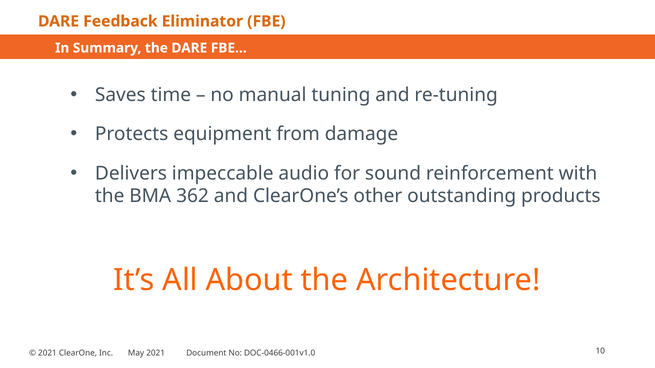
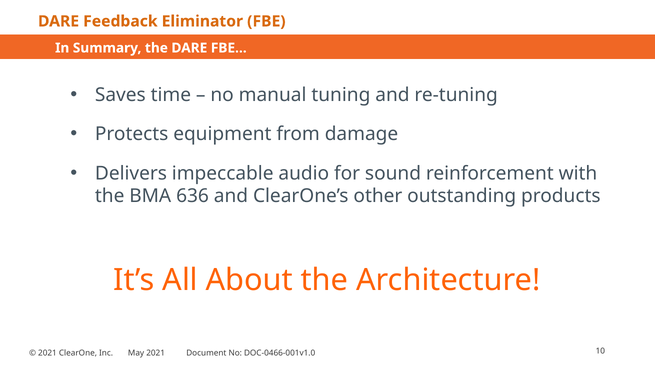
362: 362 -> 636
